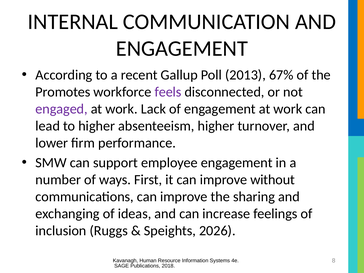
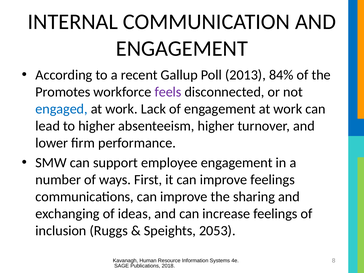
67%: 67% -> 84%
engaged colour: purple -> blue
improve without: without -> feelings
2026: 2026 -> 2053
